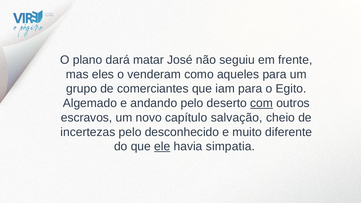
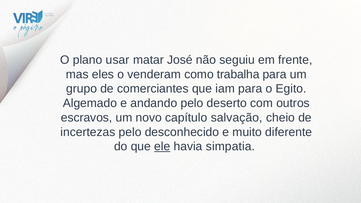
dará: dará -> usar
aqueles: aqueles -> trabalha
com underline: present -> none
